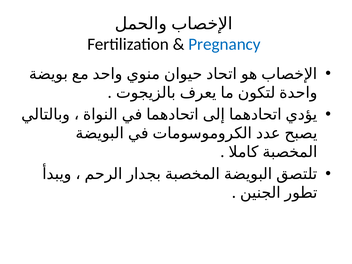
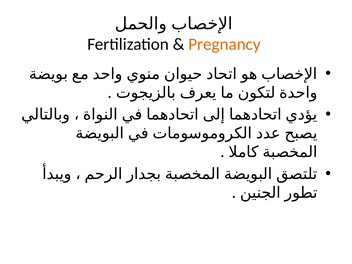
Pregnancy colour: blue -> orange
